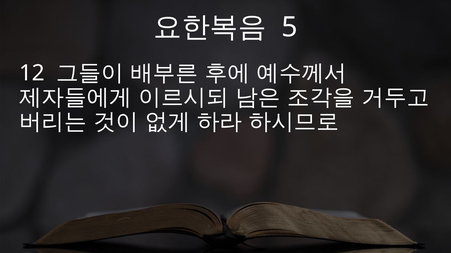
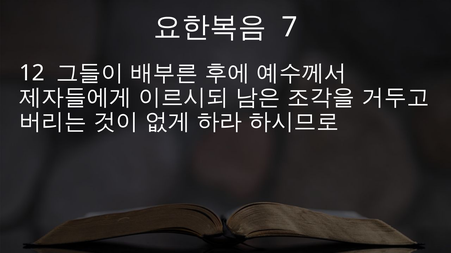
5: 5 -> 7
